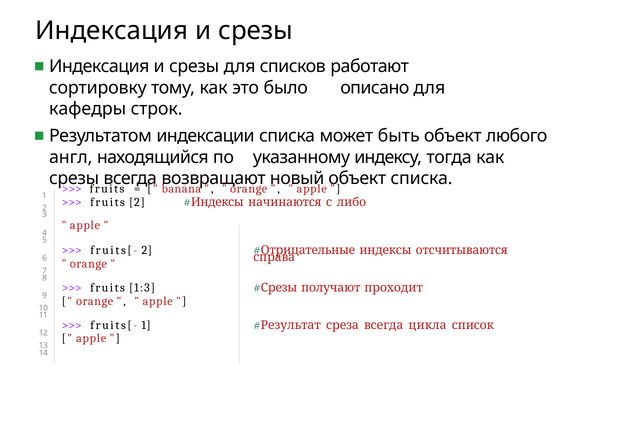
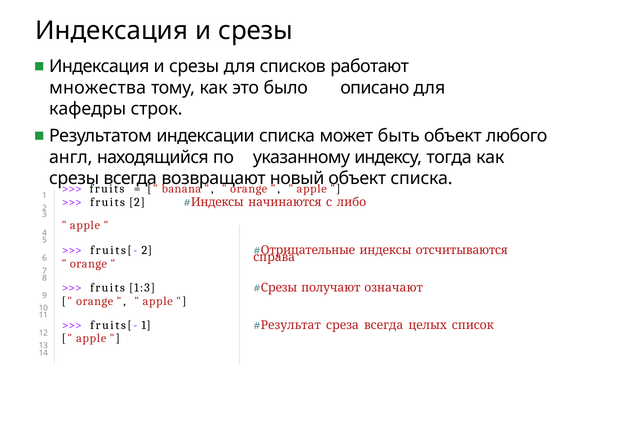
сортировку: сортировку -> множества
проходит: проходит -> означают
цикла: цикла -> целых
